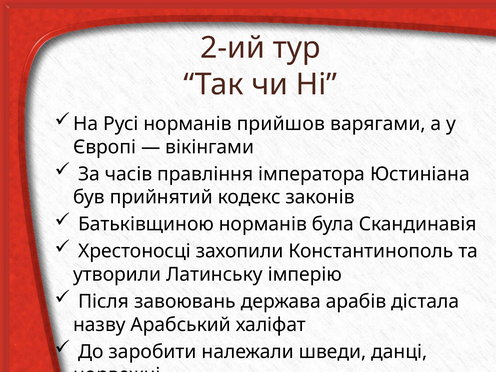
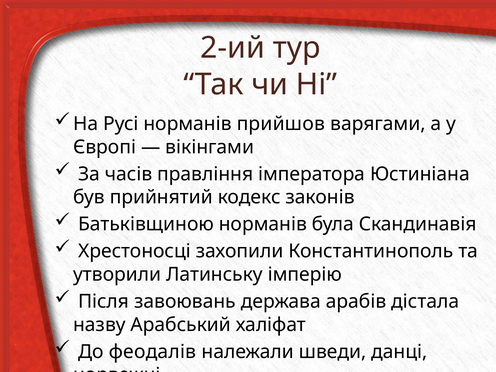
заробити: заробити -> феодалів
